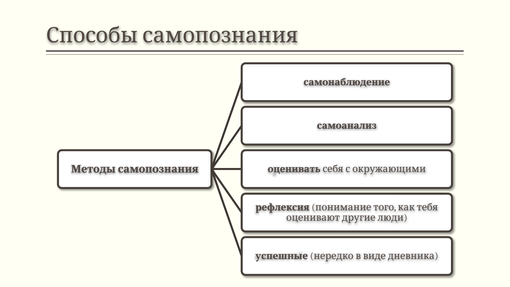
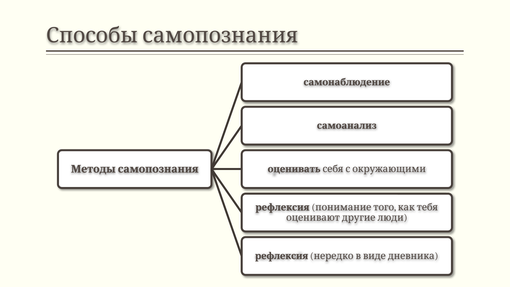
успешные at (282, 256): успешные -> рефлексия
